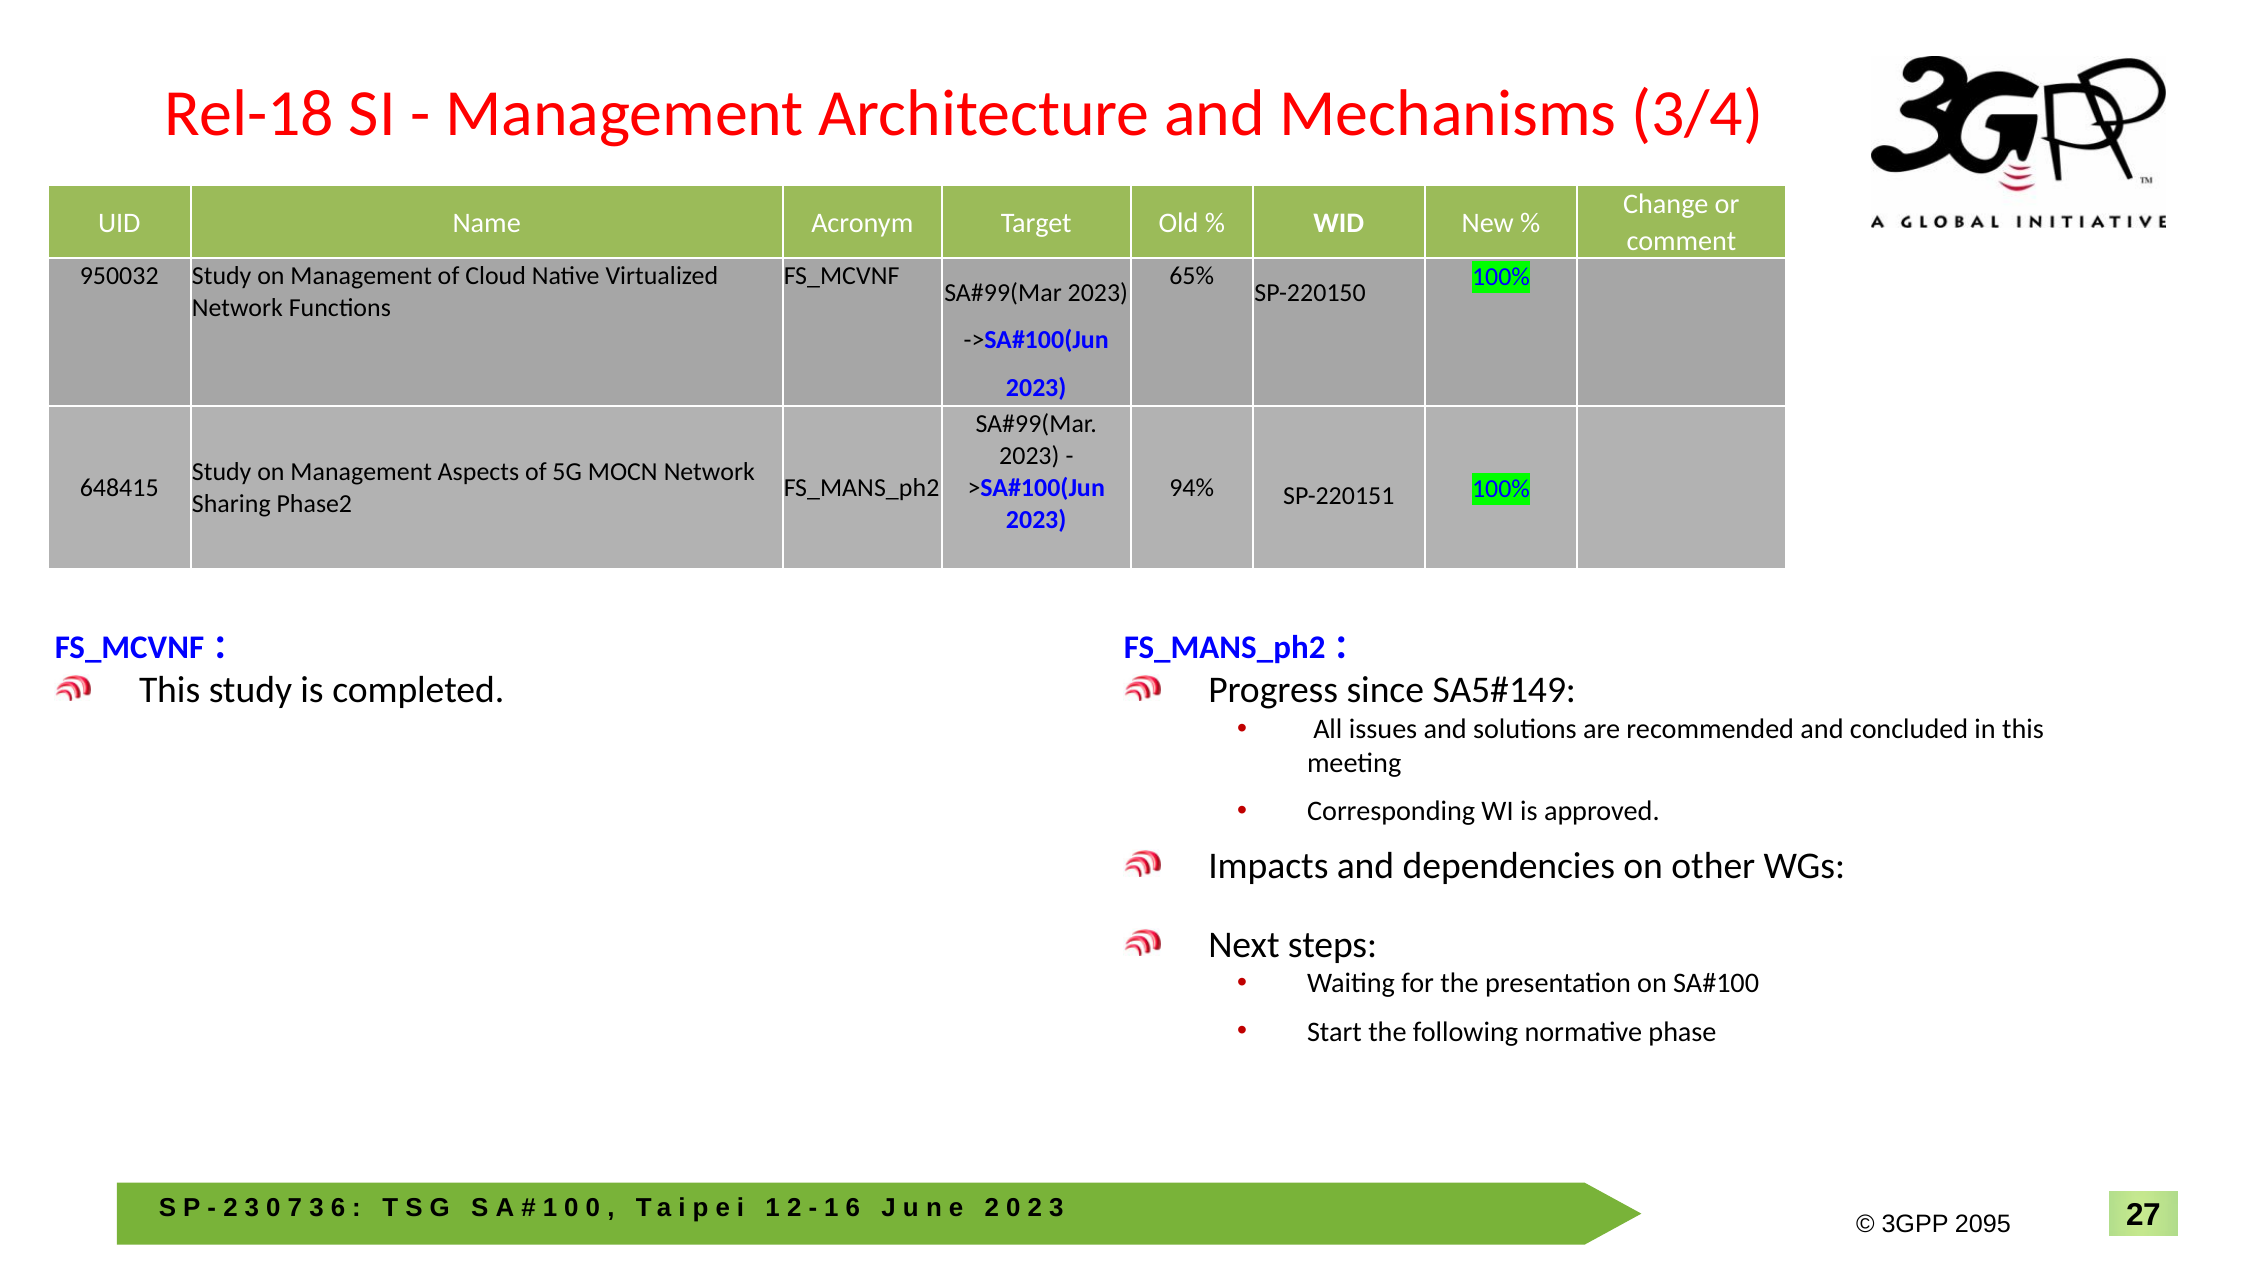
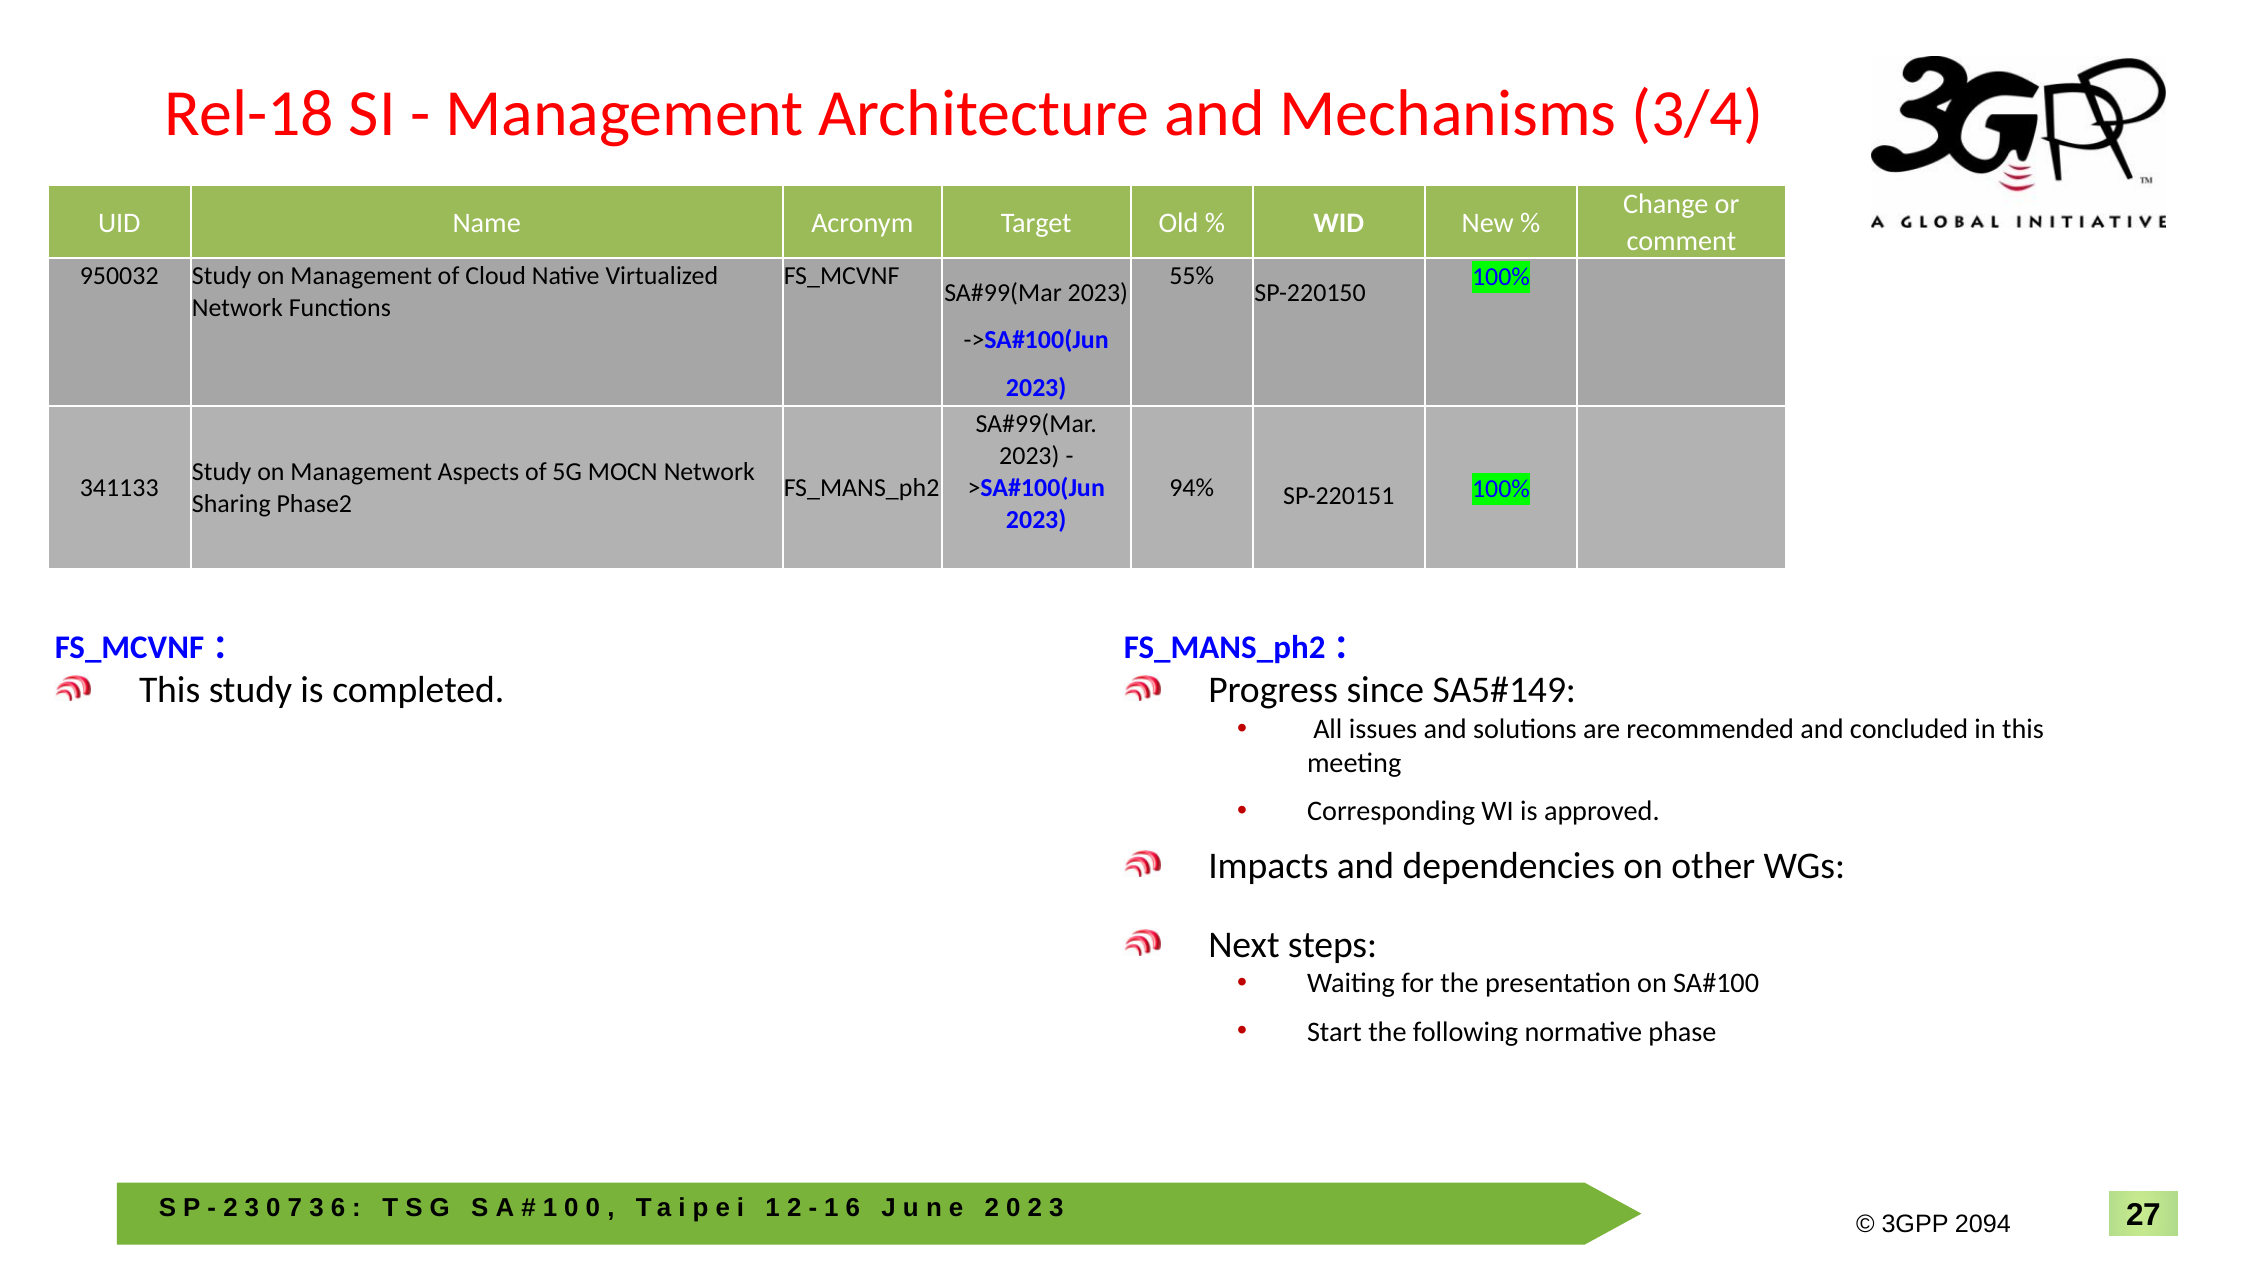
65%: 65% -> 55%
648415: 648415 -> 341133
2095: 2095 -> 2094
